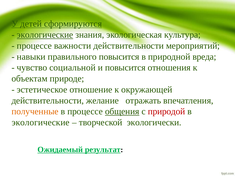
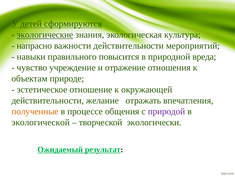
процессе at (34, 46): процессе -> напрасно
социальной: социальной -> учреждение
и повысится: повысится -> отражение
общения underline: present -> none
природой colour: red -> purple
экологические at (41, 123): экологические -> экологической
